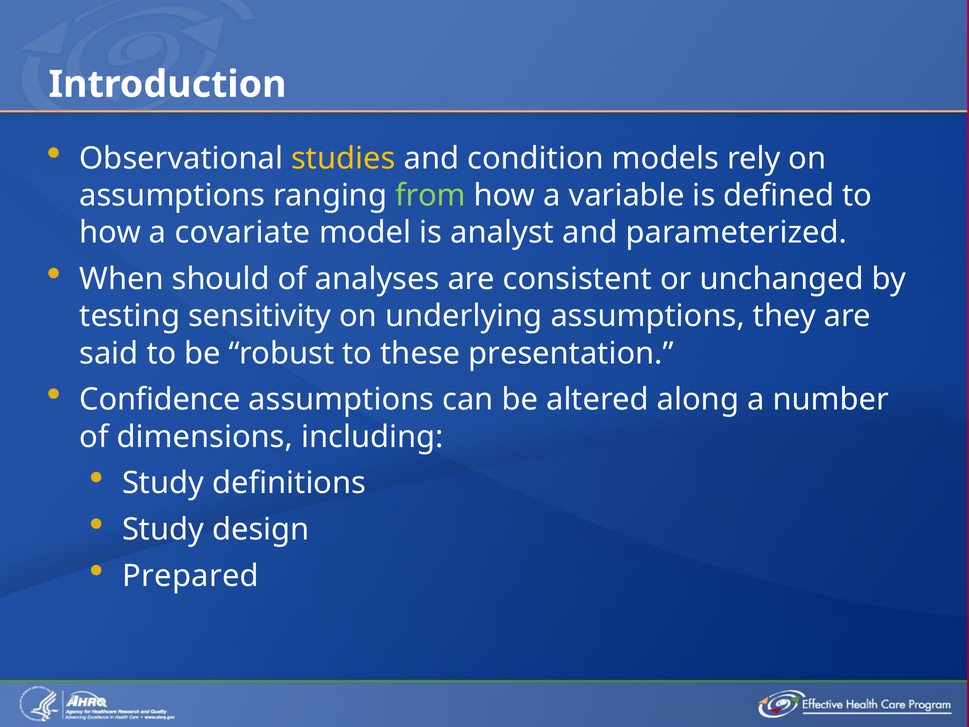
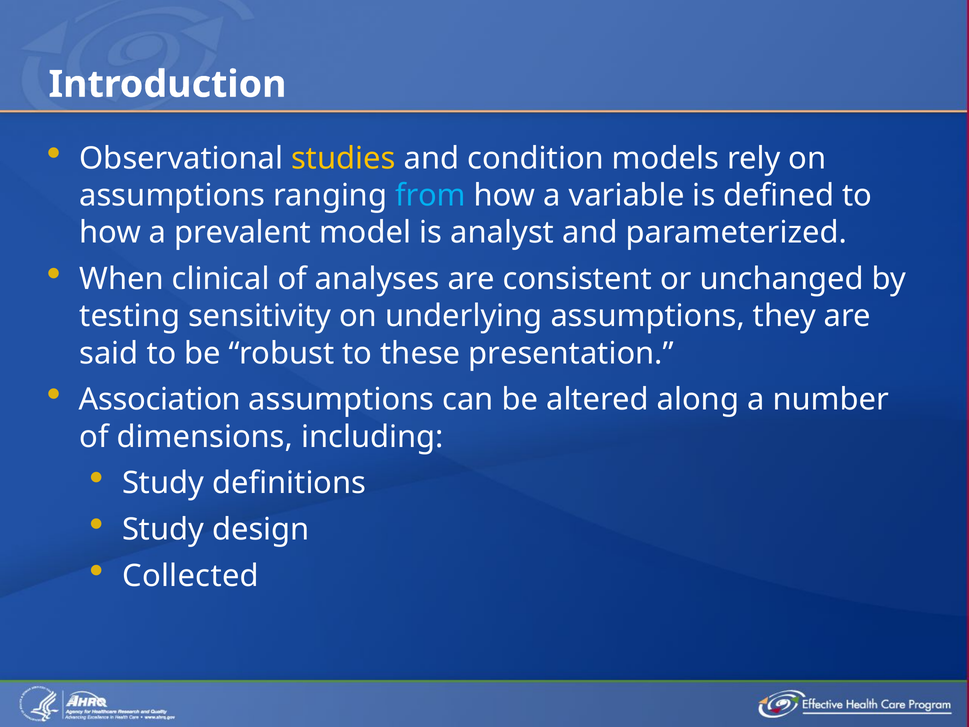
from colour: light green -> light blue
covariate: covariate -> prevalent
should: should -> clinical
Confidence: Confidence -> Association
Prepared: Prepared -> Collected
